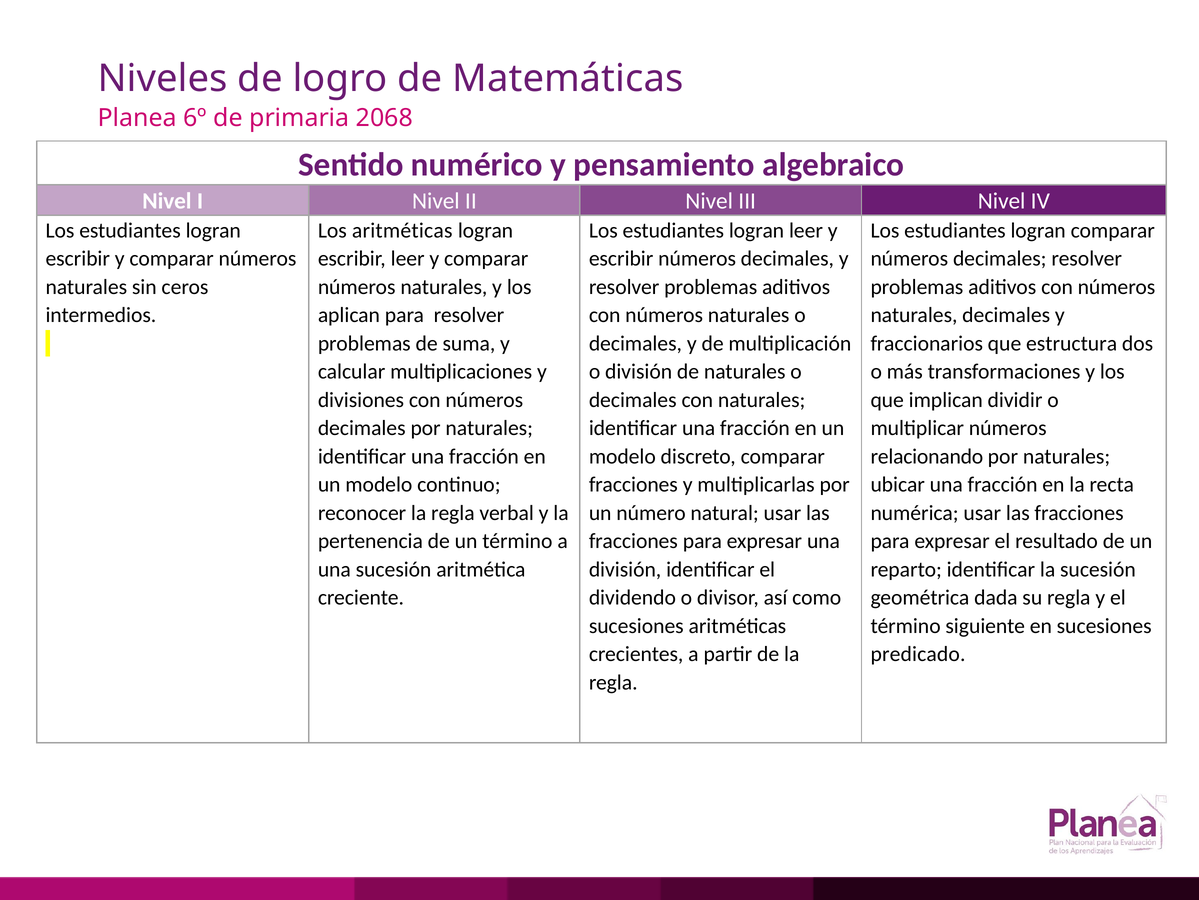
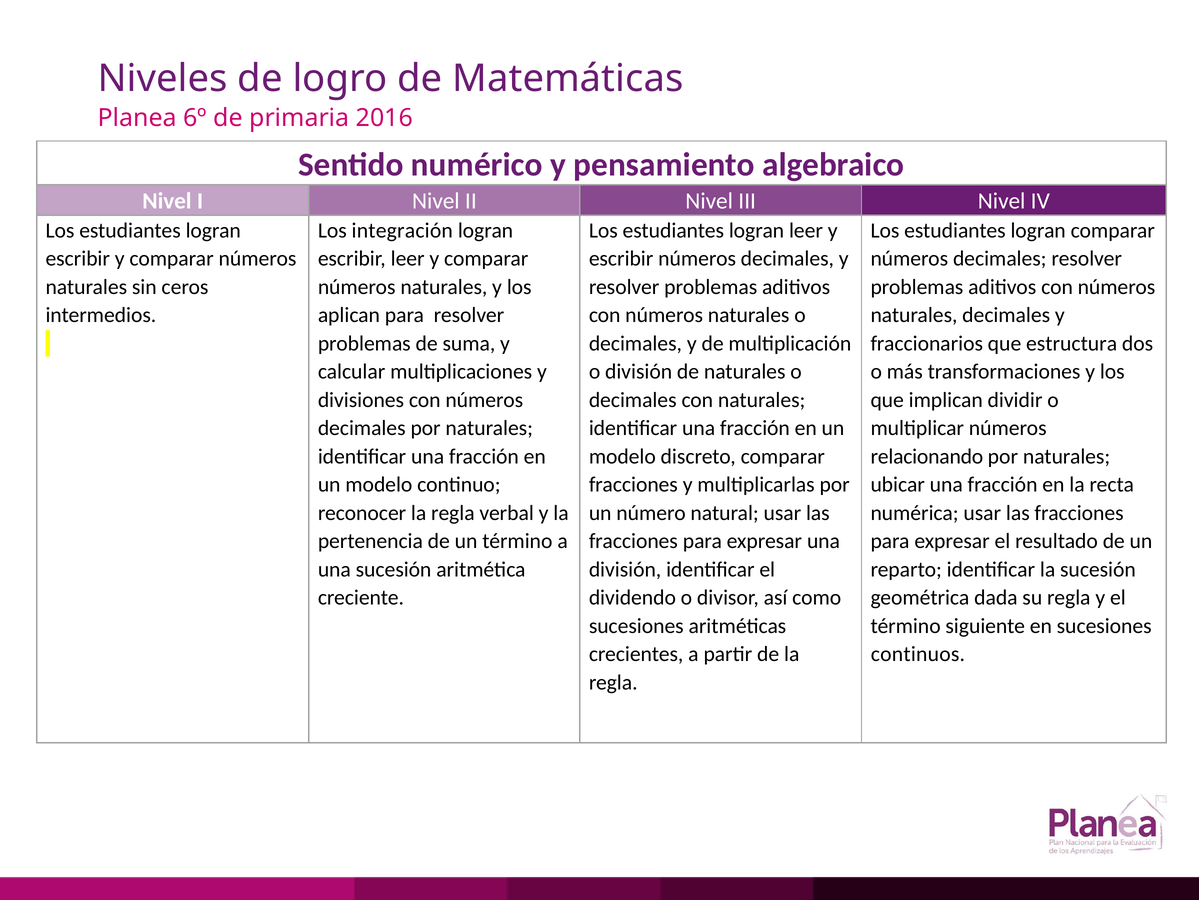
2068: 2068 -> 2016
Los aritméticas: aritméticas -> integración
predicado: predicado -> continuos
